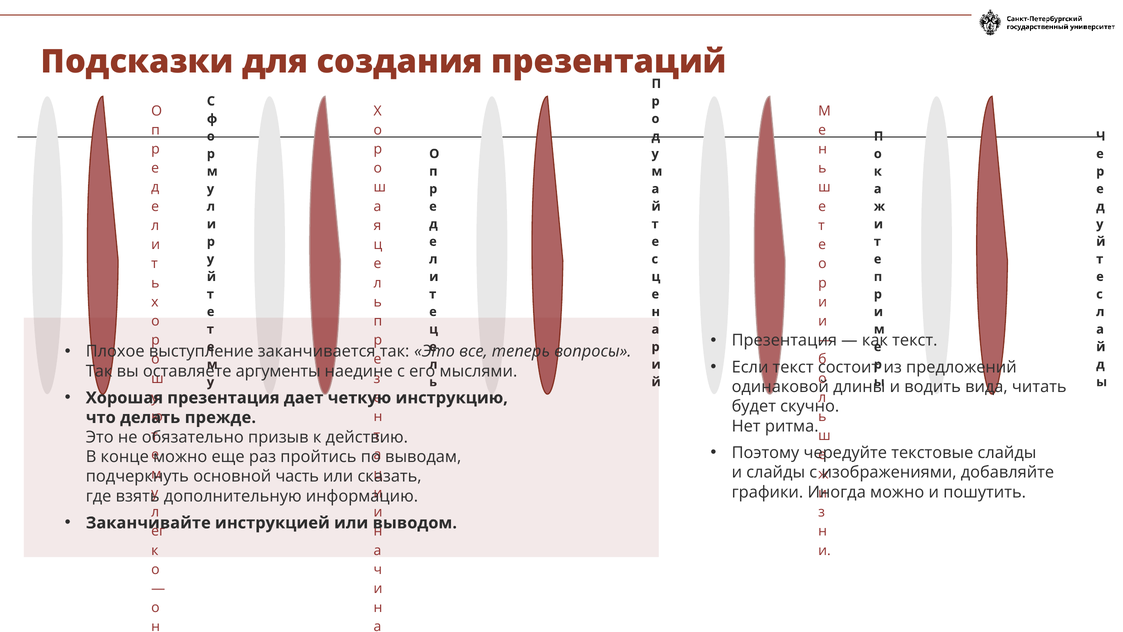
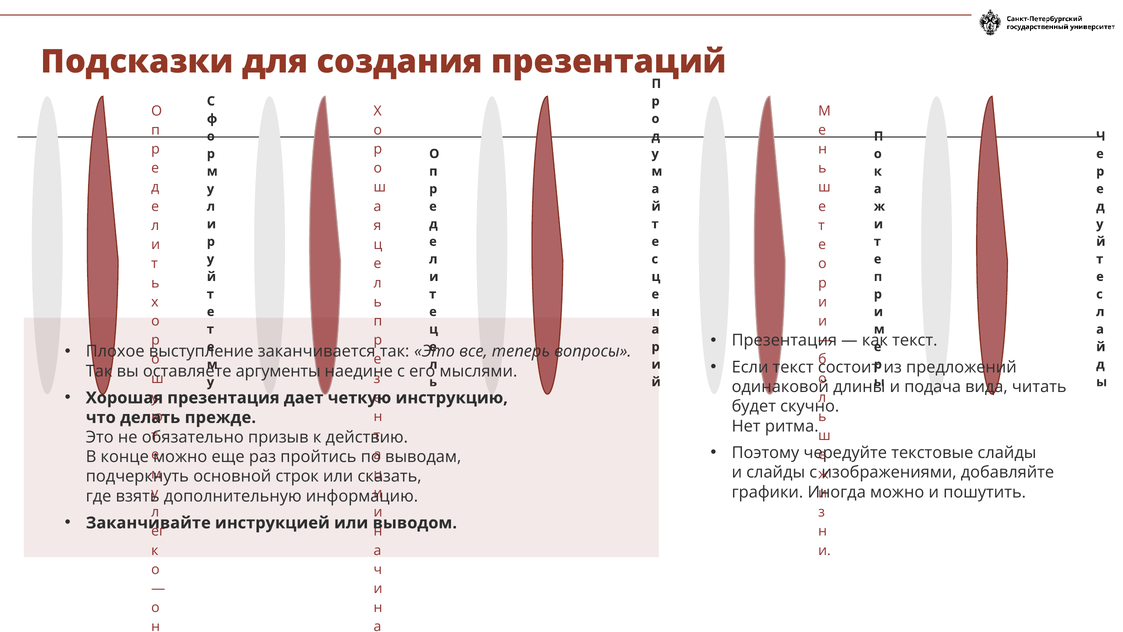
водить: водить -> подача
часть: часть -> строк
